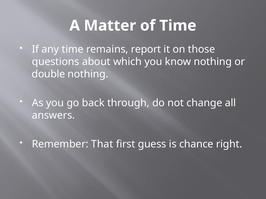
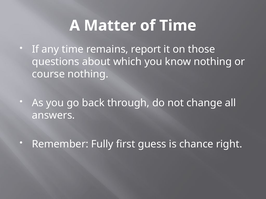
double: double -> course
That: That -> Fully
